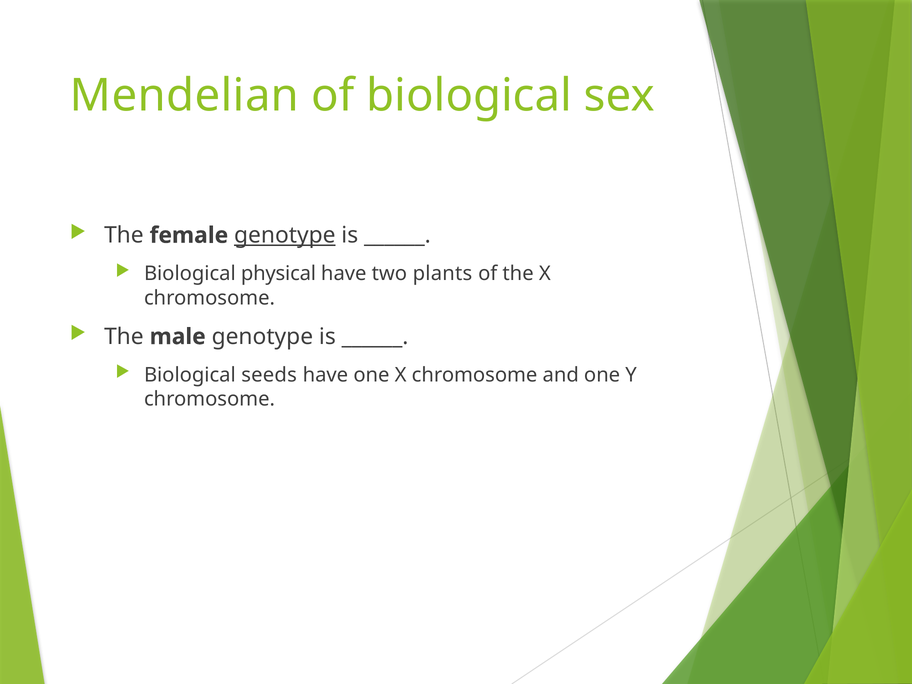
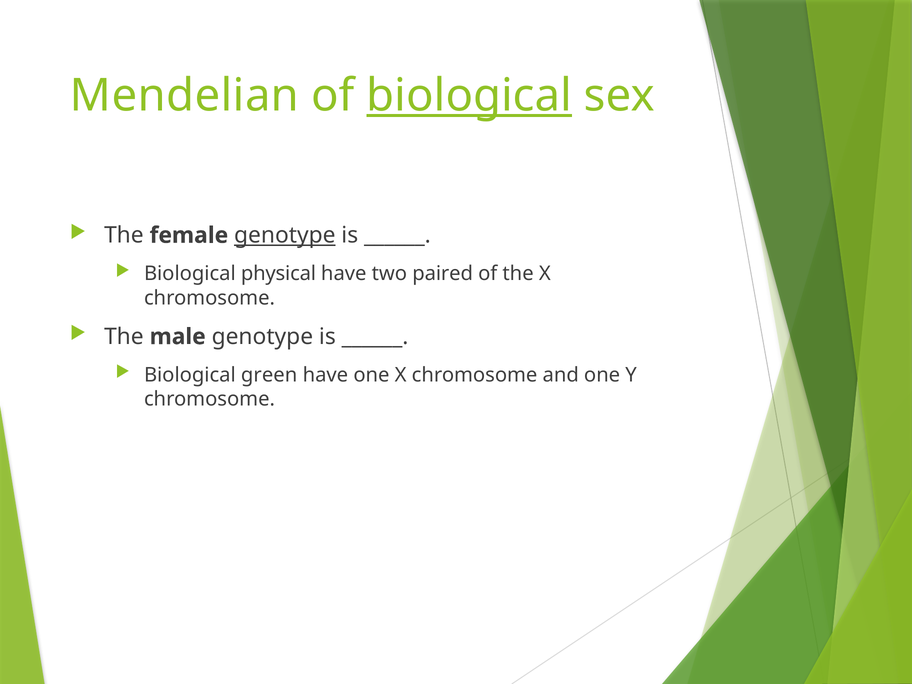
biological at (469, 96) underline: none -> present
plants: plants -> paired
seeds: seeds -> green
